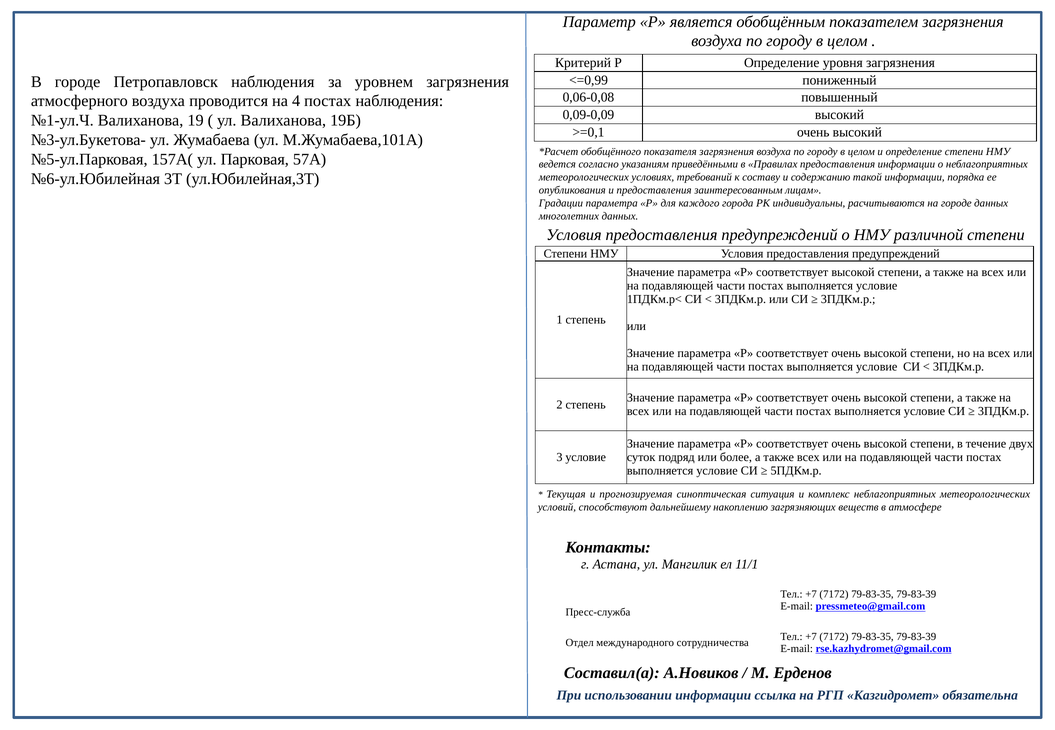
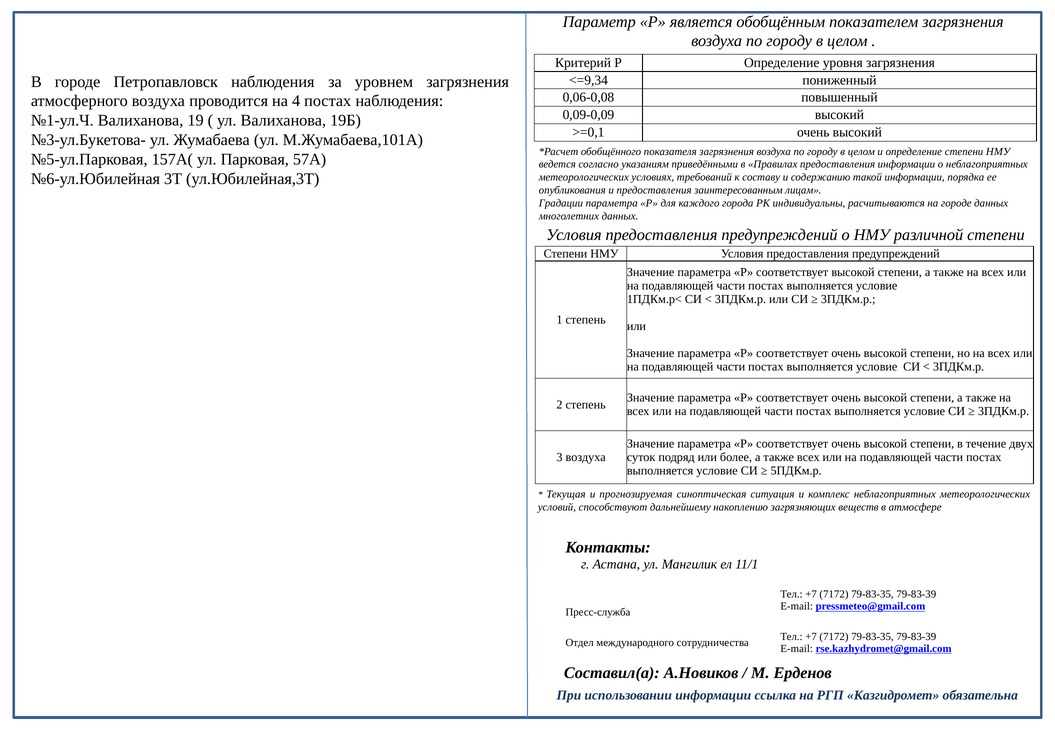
<=0,99: <=0,99 -> <=9,34
3 условие: условие -> воздуха
